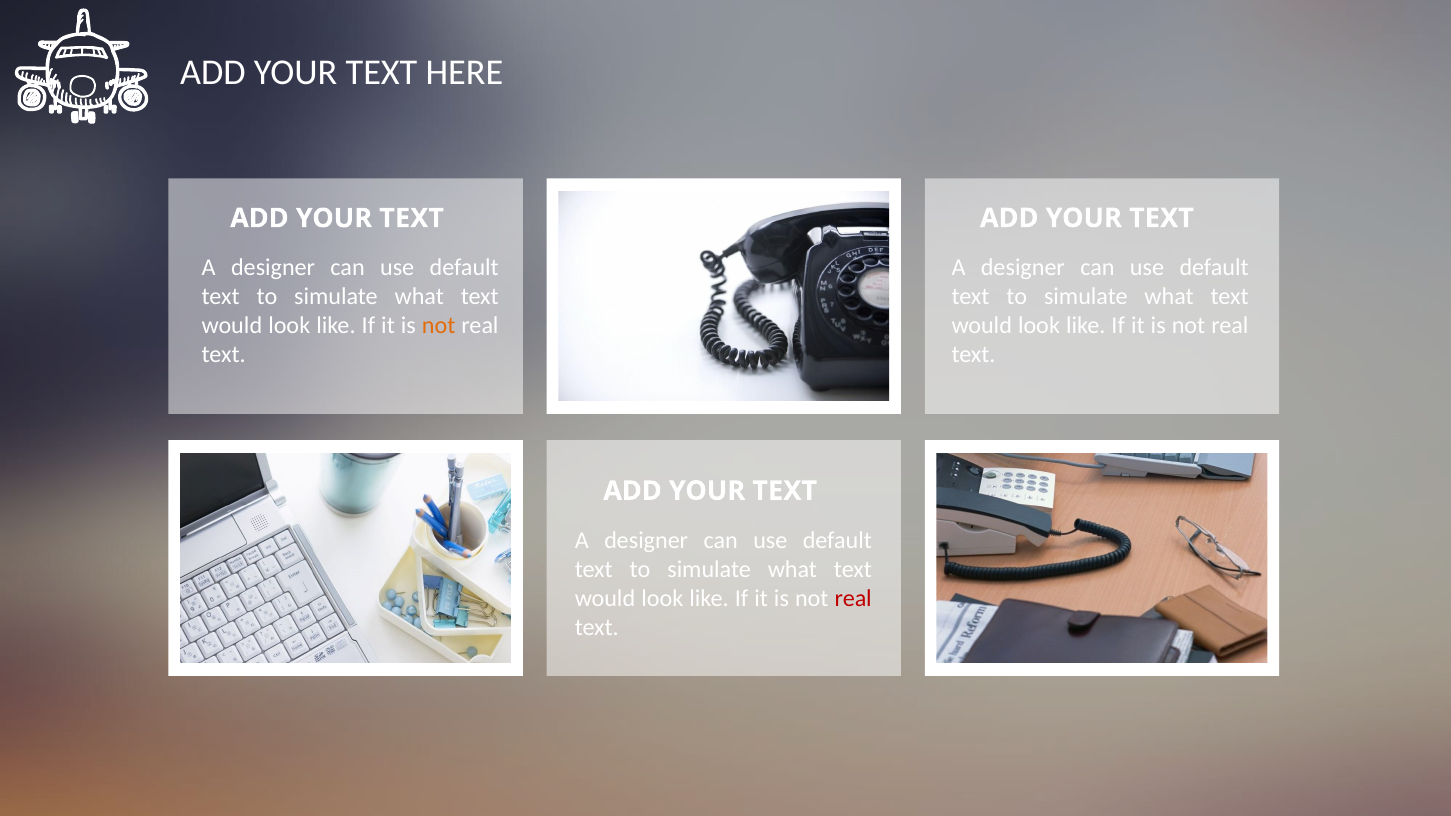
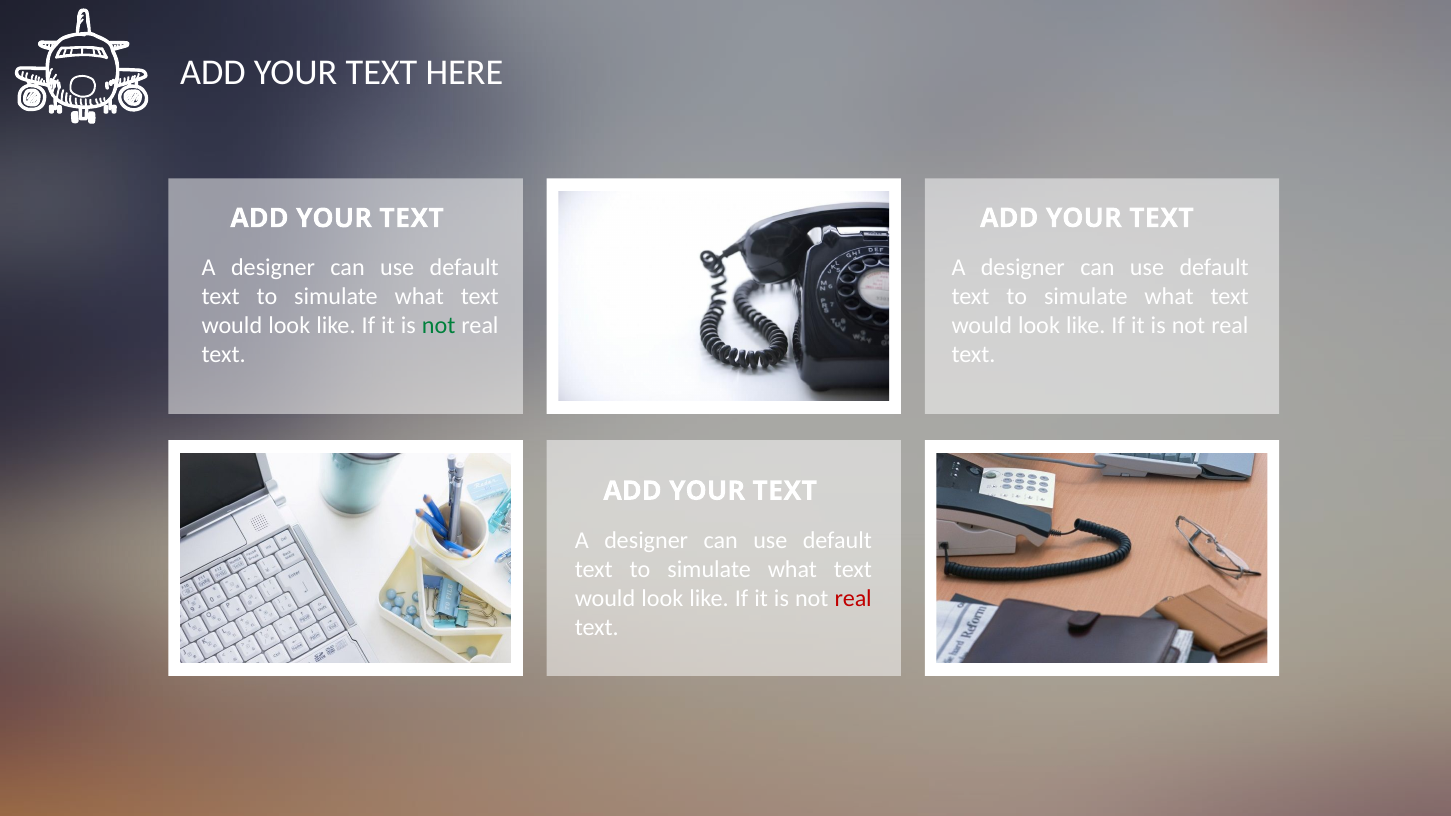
not at (439, 326) colour: orange -> green
